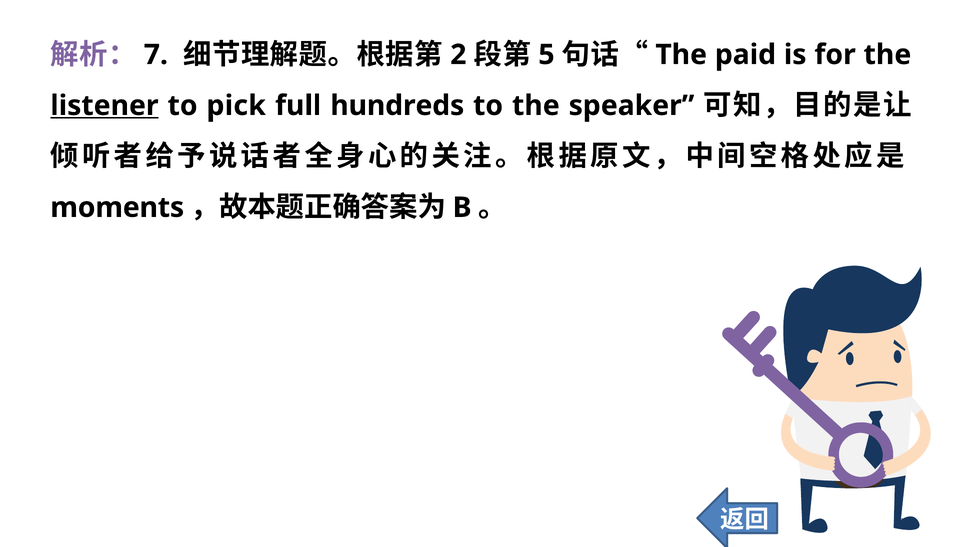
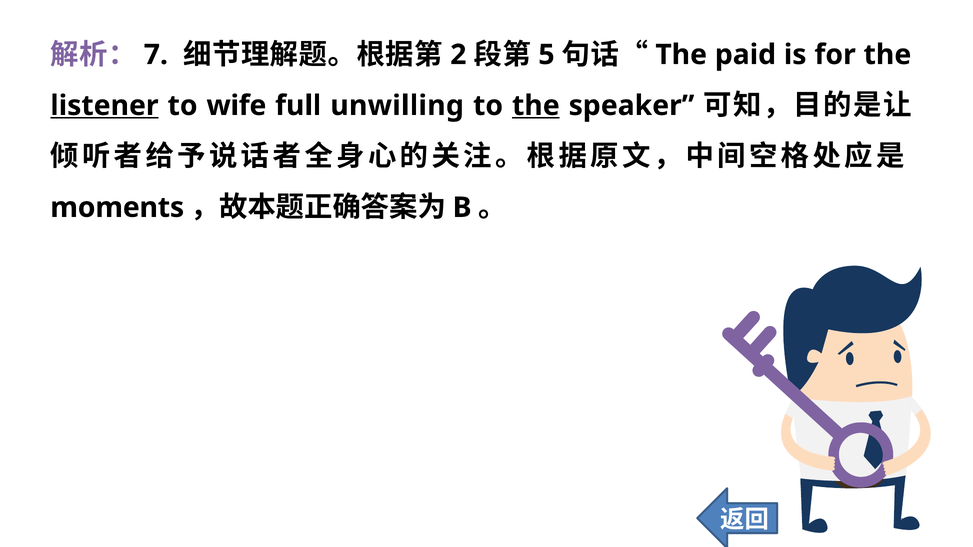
pick: pick -> wife
hundreds: hundreds -> unwilling
the at (536, 106) underline: none -> present
